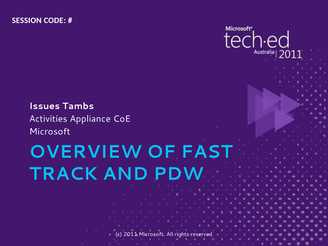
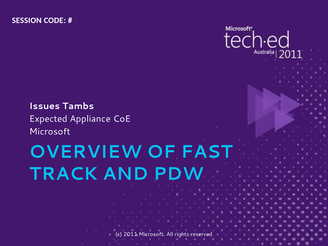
Activities: Activities -> Expected
